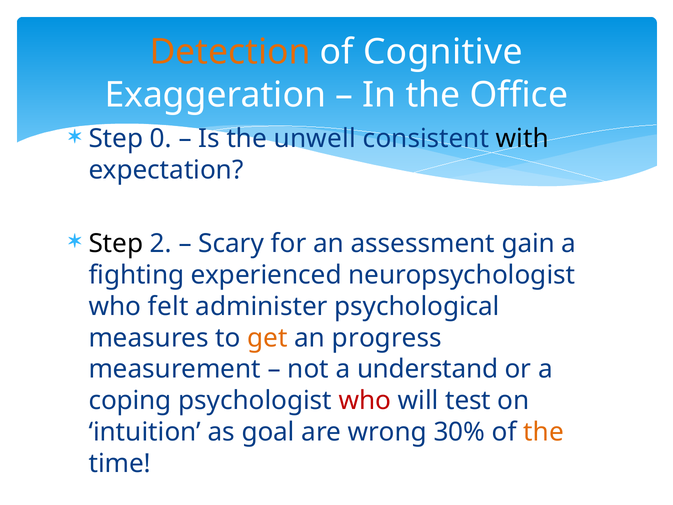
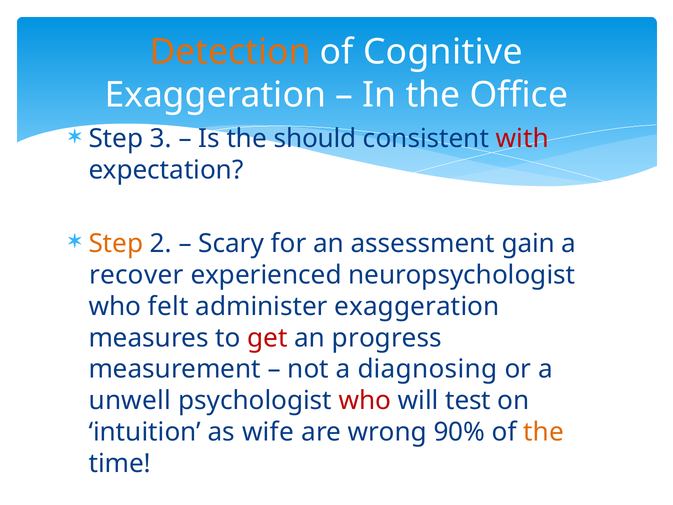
0: 0 -> 3
unwell: unwell -> should
with colour: black -> red
Step at (116, 243) colour: black -> orange
fighting: fighting -> recover
administer psychological: psychological -> exaggeration
get colour: orange -> red
understand: understand -> diagnosing
coping: coping -> unwell
goal: goal -> wife
30%: 30% -> 90%
